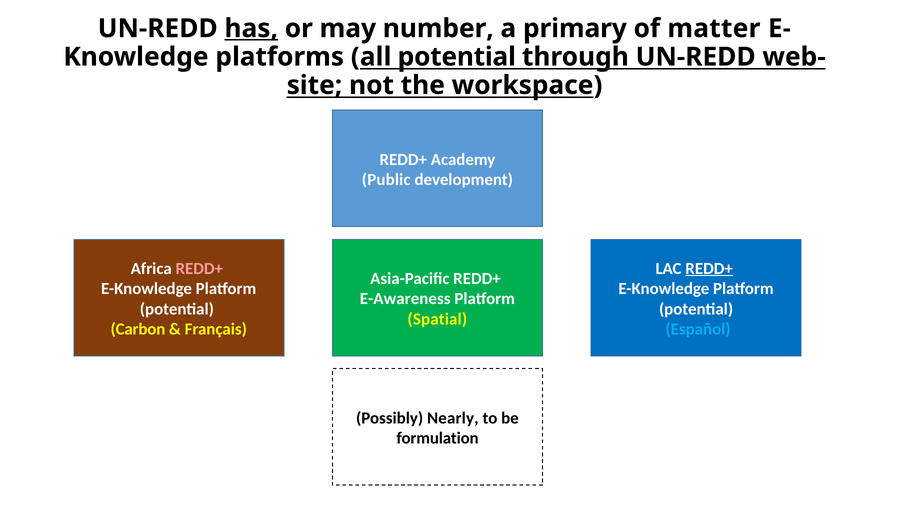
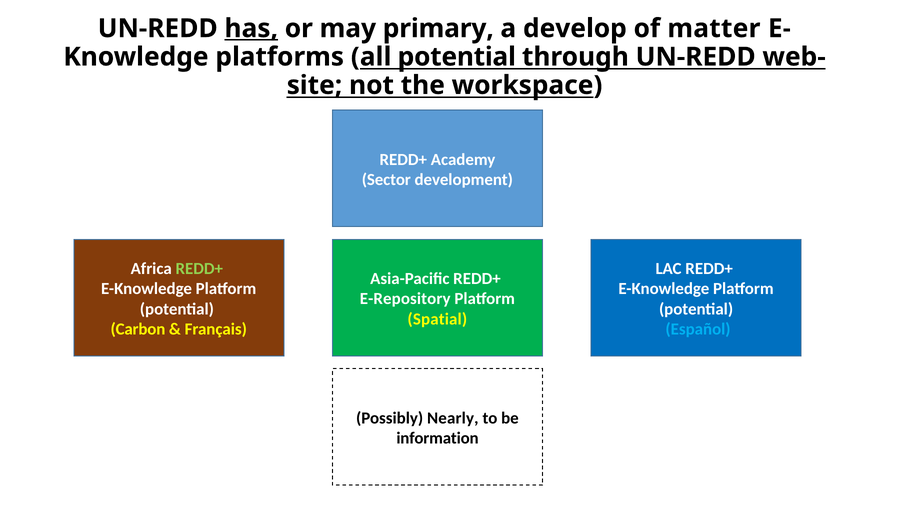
number: number -> primary
primary: primary -> develop
Public: Public -> Sector
REDD+ at (199, 269) colour: pink -> light green
REDD+ at (709, 269) underline: present -> none
E-Awareness: E-Awareness -> E-Repository
formulation: formulation -> information
